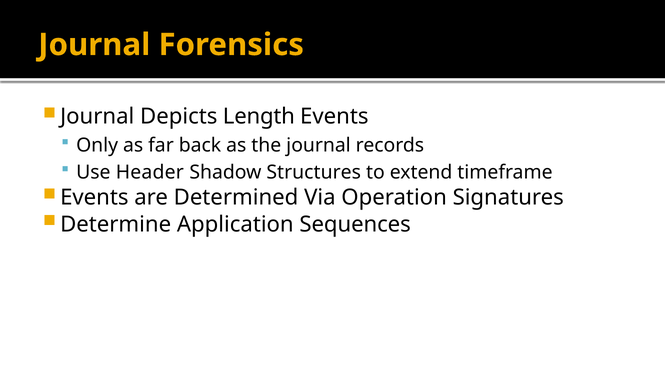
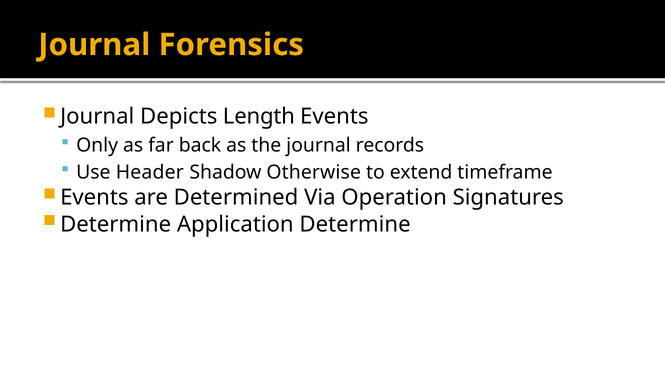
Structures: Structures -> Otherwise
Application Sequences: Sequences -> Determine
